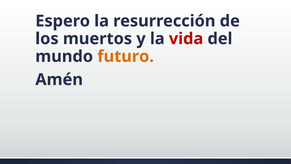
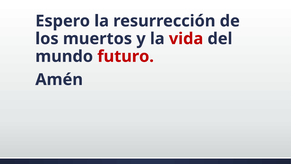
futuro colour: orange -> red
